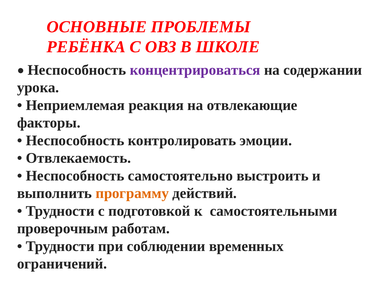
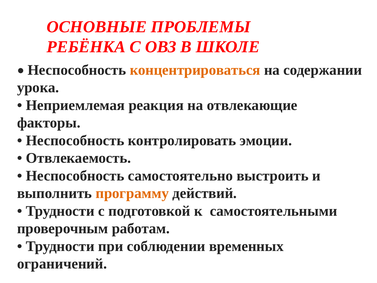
концентрироваться colour: purple -> orange
